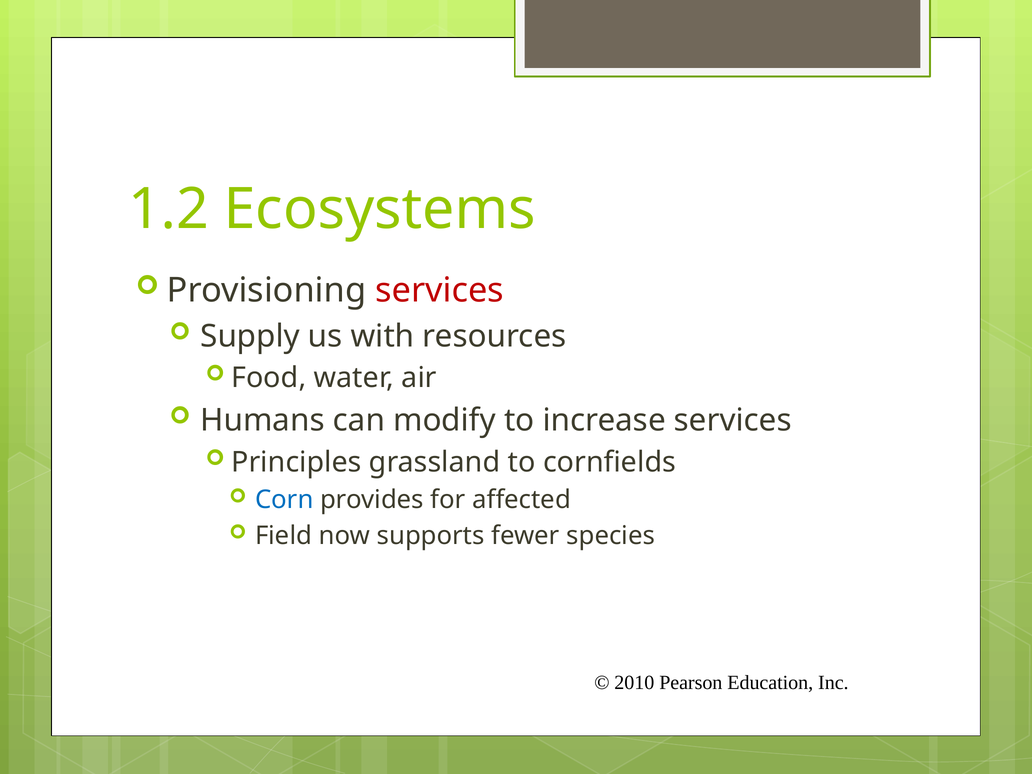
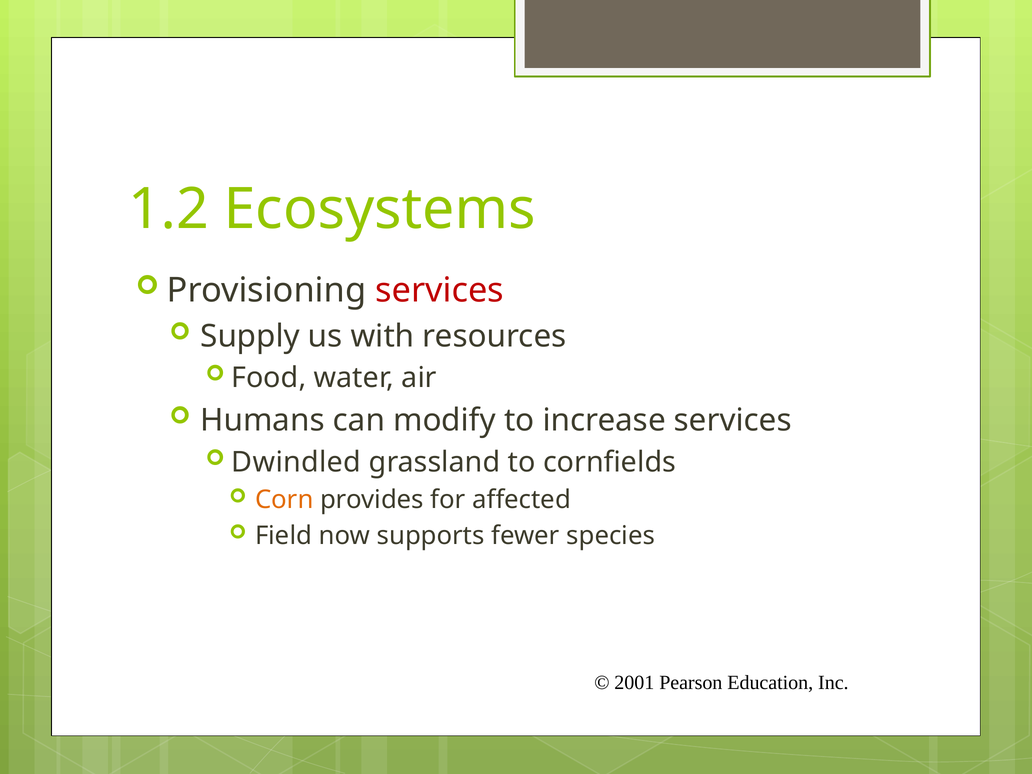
Principles: Principles -> Dwindled
Corn colour: blue -> orange
2010: 2010 -> 2001
